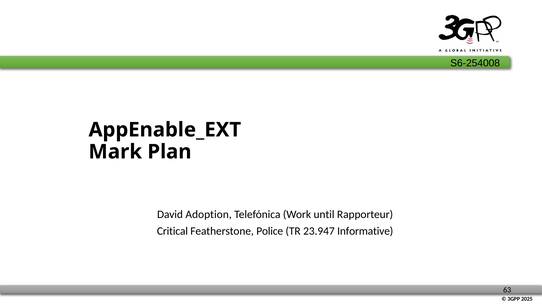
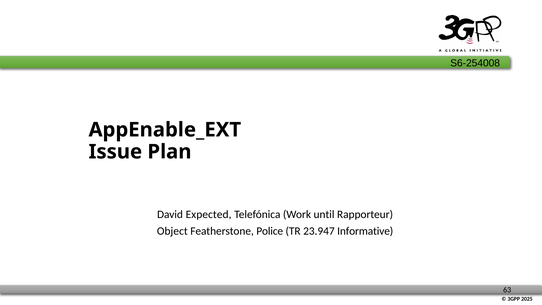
Mark: Mark -> Issue
Adoption: Adoption -> Expected
Critical: Critical -> Object
